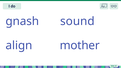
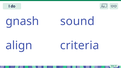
mother: mother -> criteria
